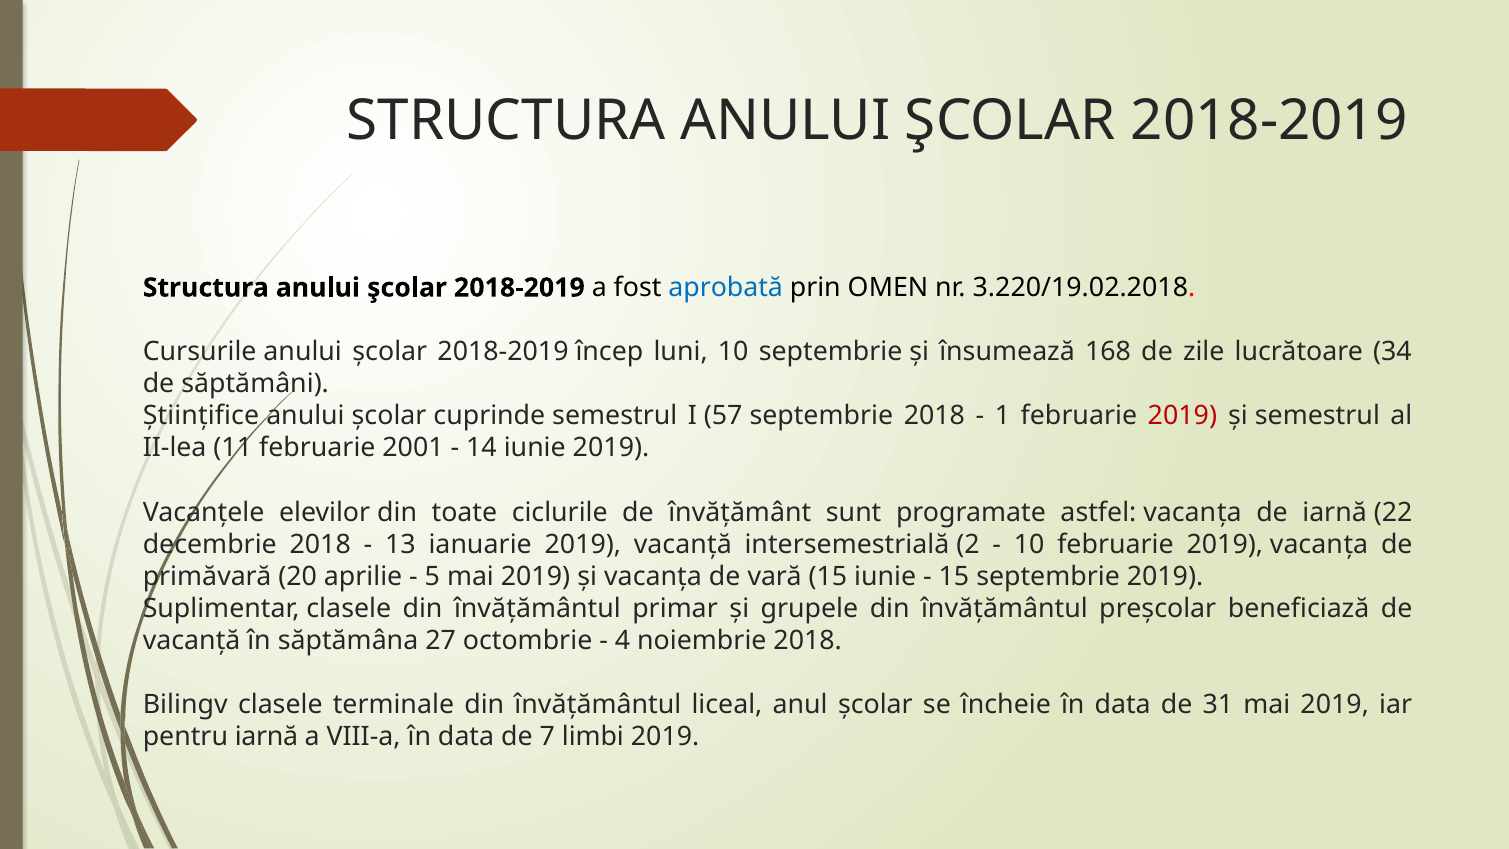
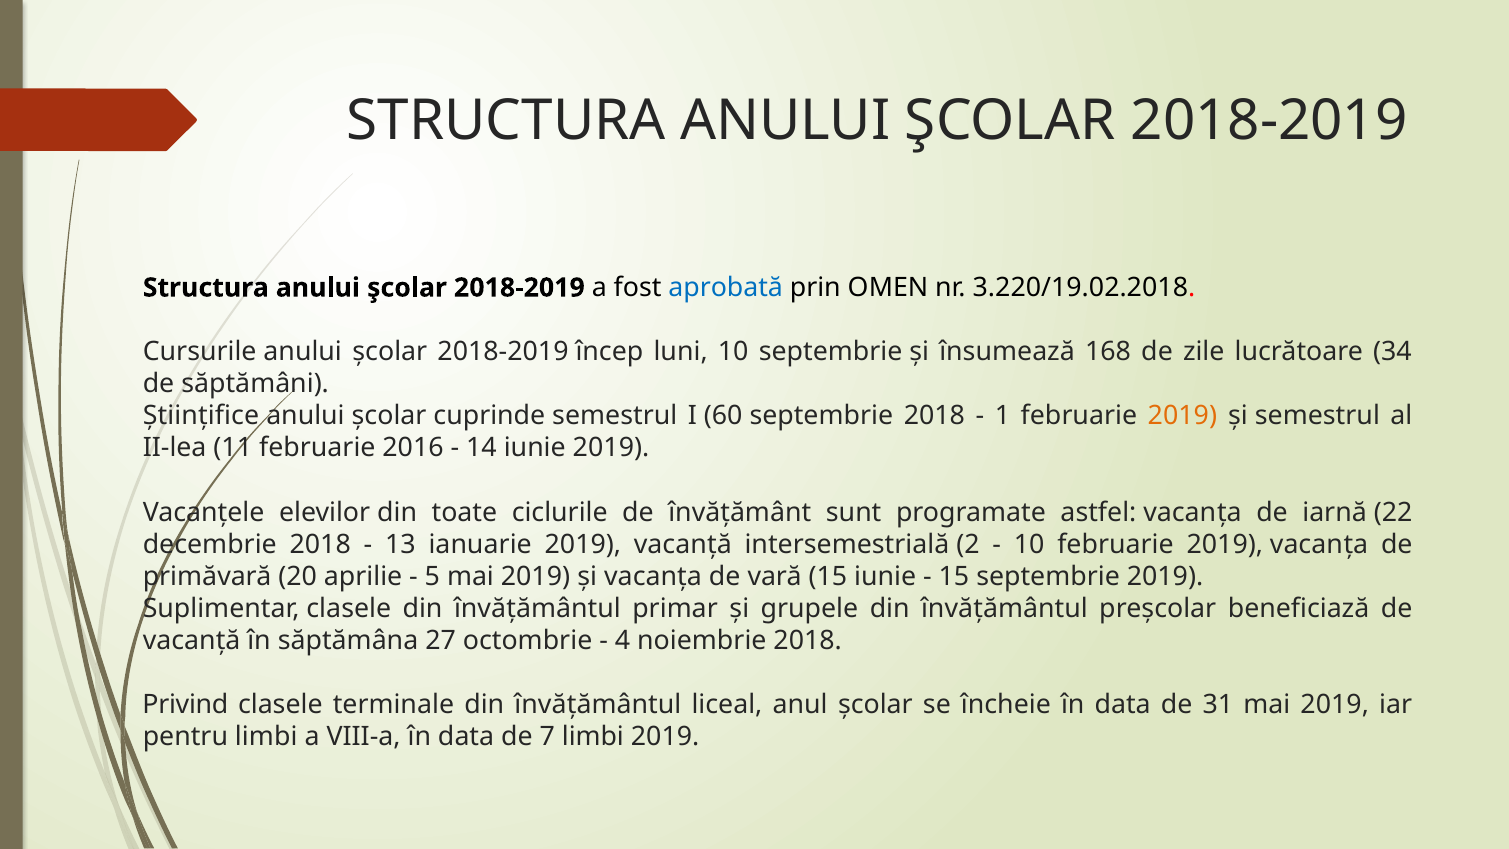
57: 57 -> 60
2019 at (1182, 416) colour: red -> orange
2001: 2001 -> 2016
Bilingv: Bilingv -> Privind
pentru iarnă: iarnă -> limbi
